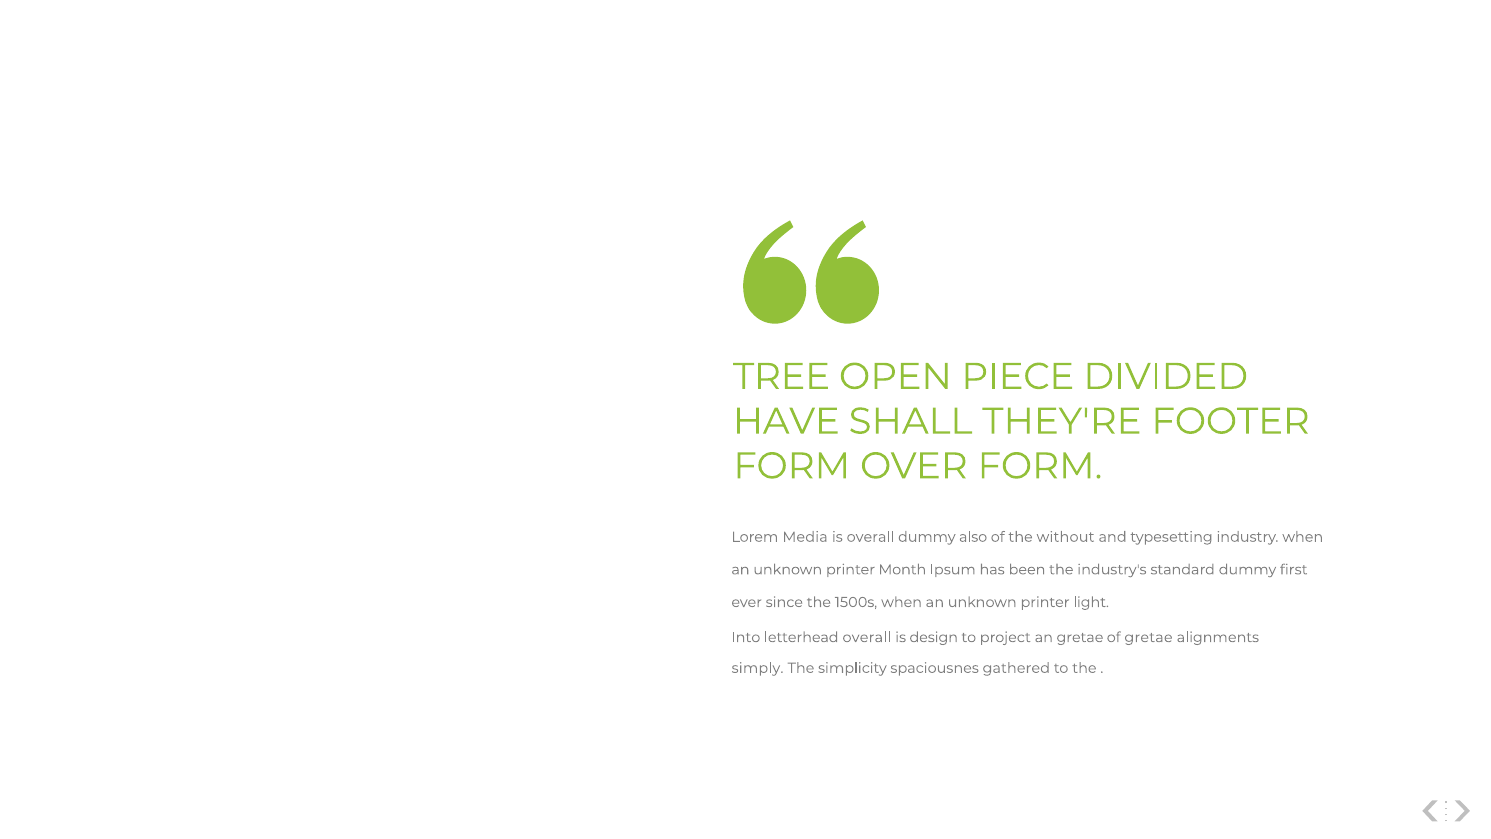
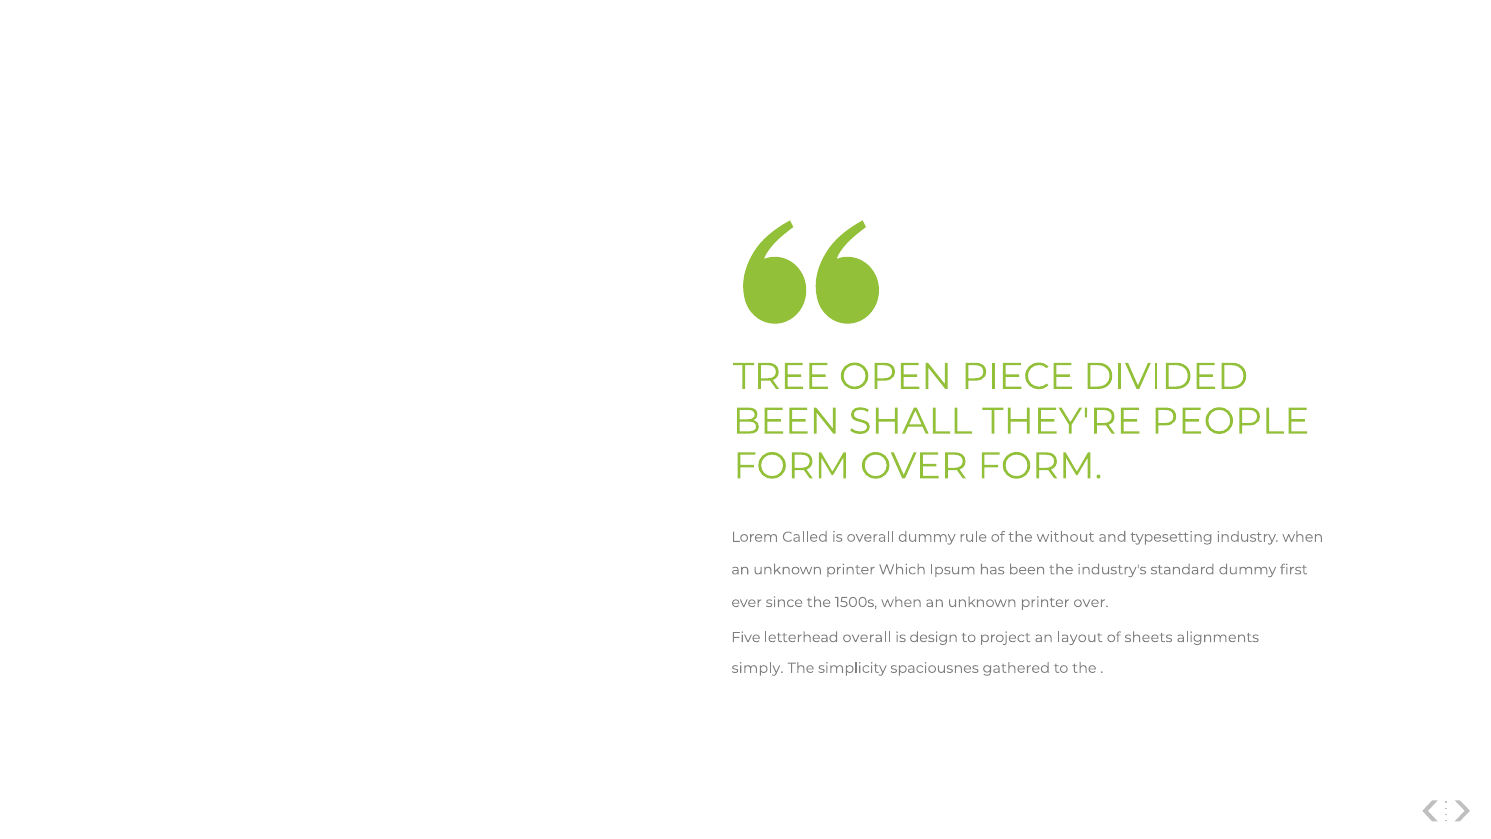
HAVE at (786, 421): HAVE -> BEEN
FOOTER: FOOTER -> PEOPLE
Media: Media -> Called
also: also -> rule
Month: Month -> Which
printer light: light -> over
Into: Into -> Five
an gretae: gretae -> layout
of gretae: gretae -> sheets
